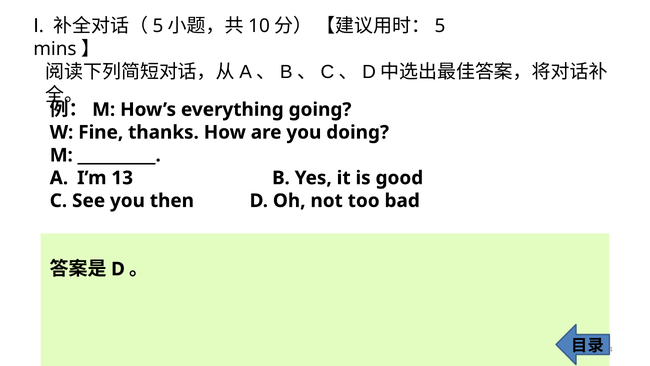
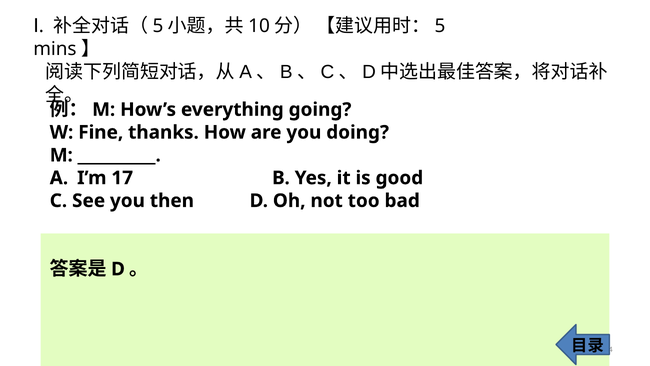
13: 13 -> 17
